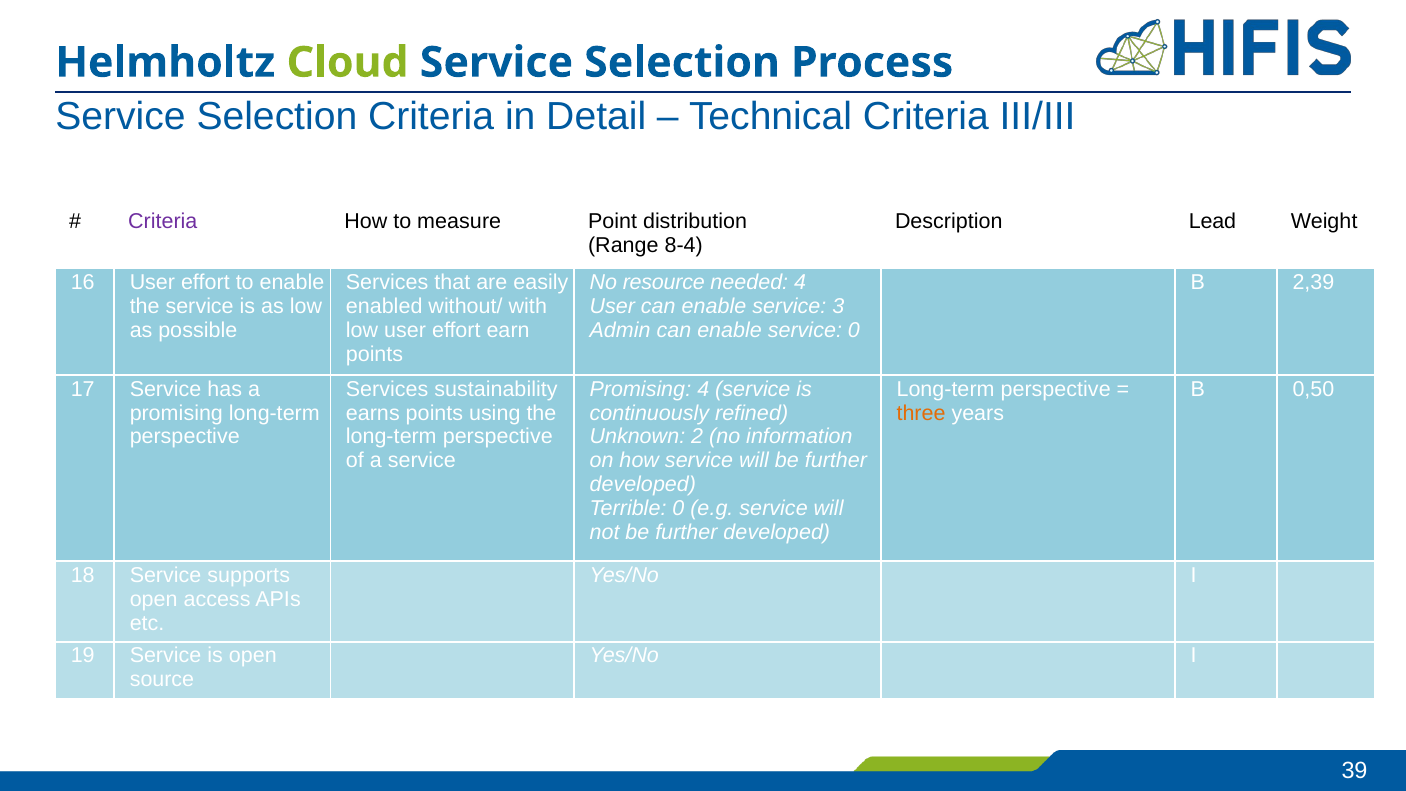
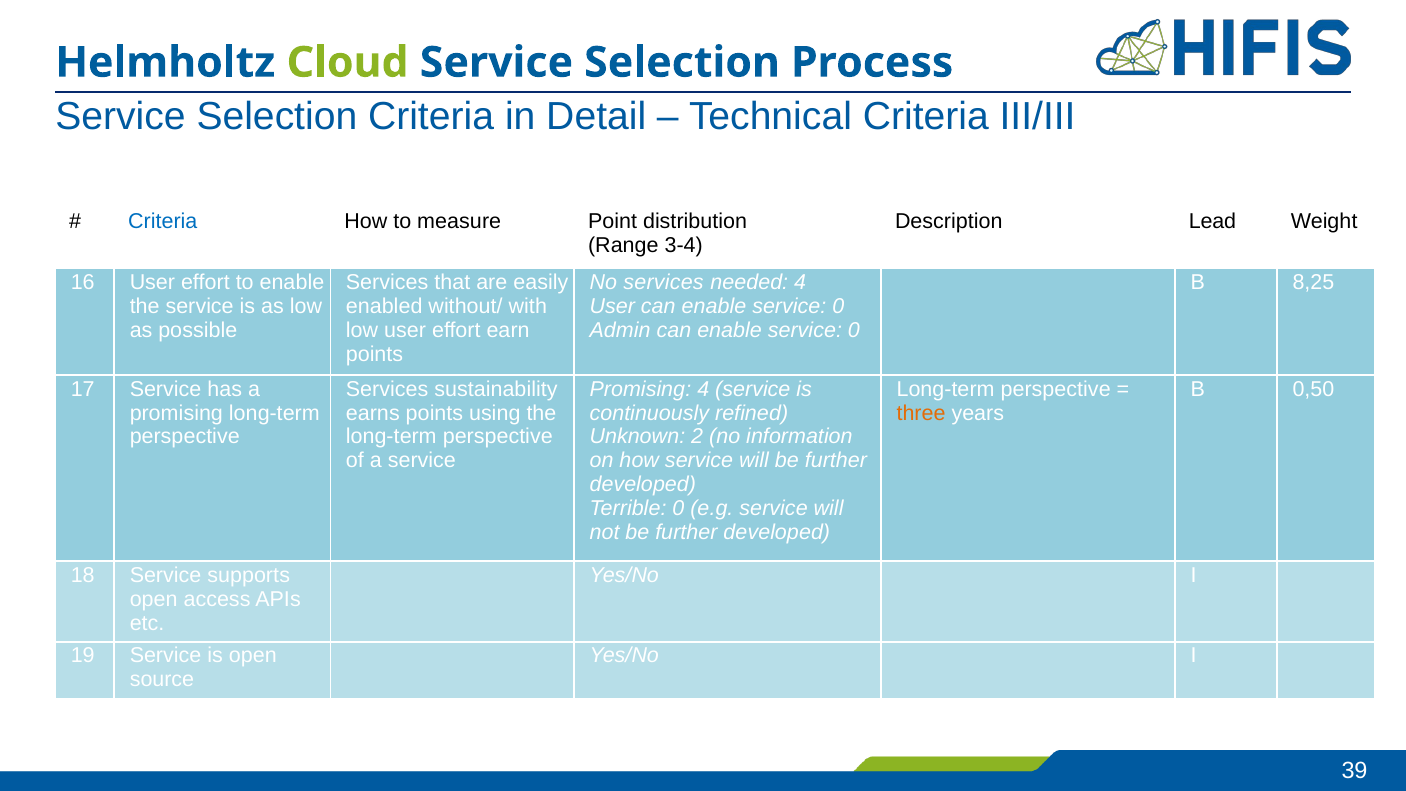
Criteria at (163, 221) colour: purple -> blue
8-4: 8-4 -> 3-4
No resource: resource -> services
2,39: 2,39 -> 8,25
3 at (838, 306): 3 -> 0
